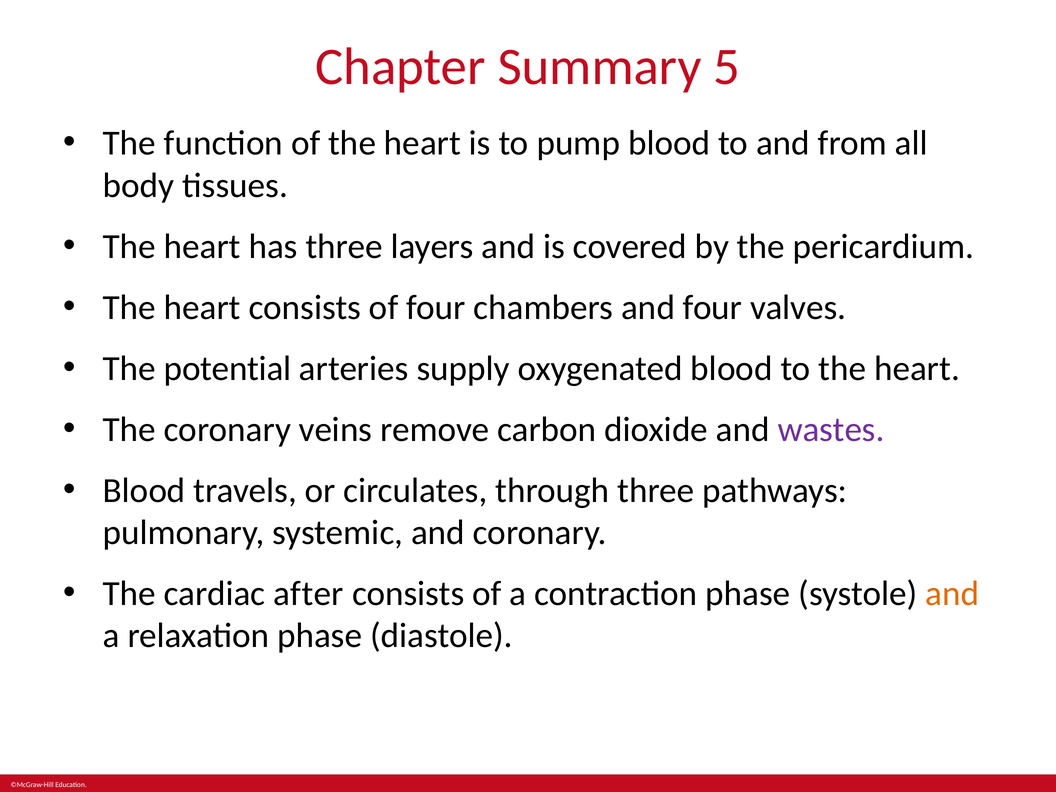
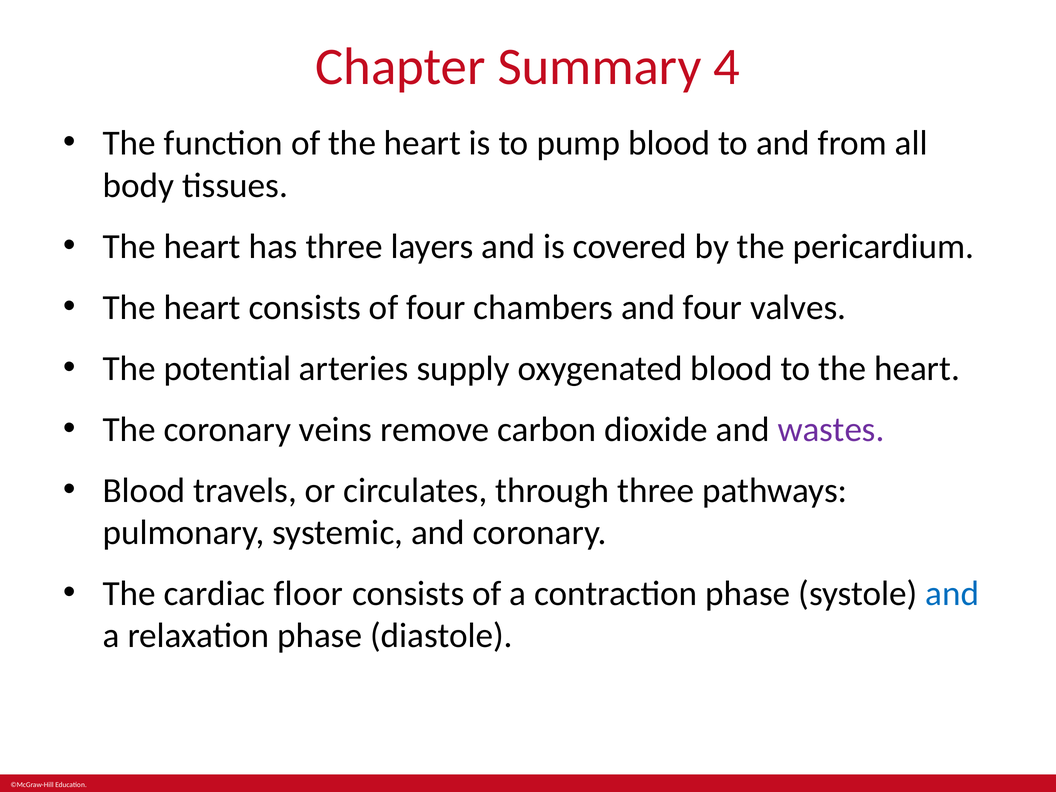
5: 5 -> 4
after: after -> floor
and at (952, 594) colour: orange -> blue
